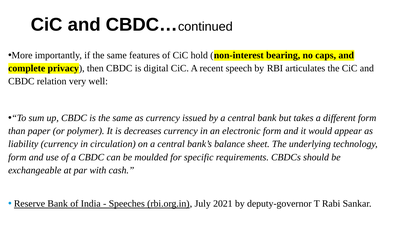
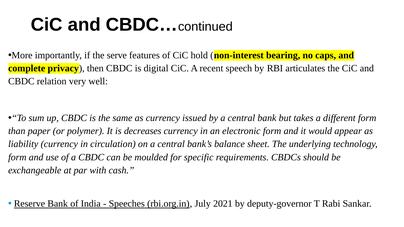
if the same: same -> serve
